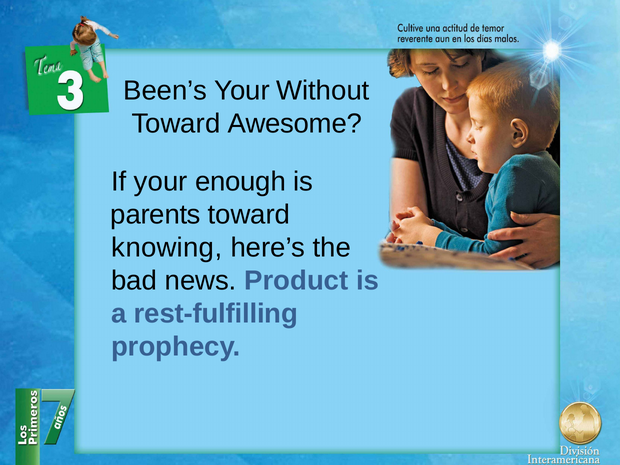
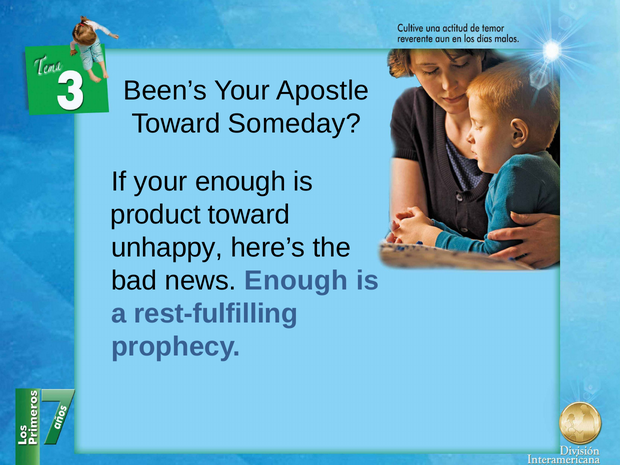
Without: Without -> Apostle
Awesome: Awesome -> Someday
parents: parents -> product
knowing: knowing -> unhappy
news Product: Product -> Enough
